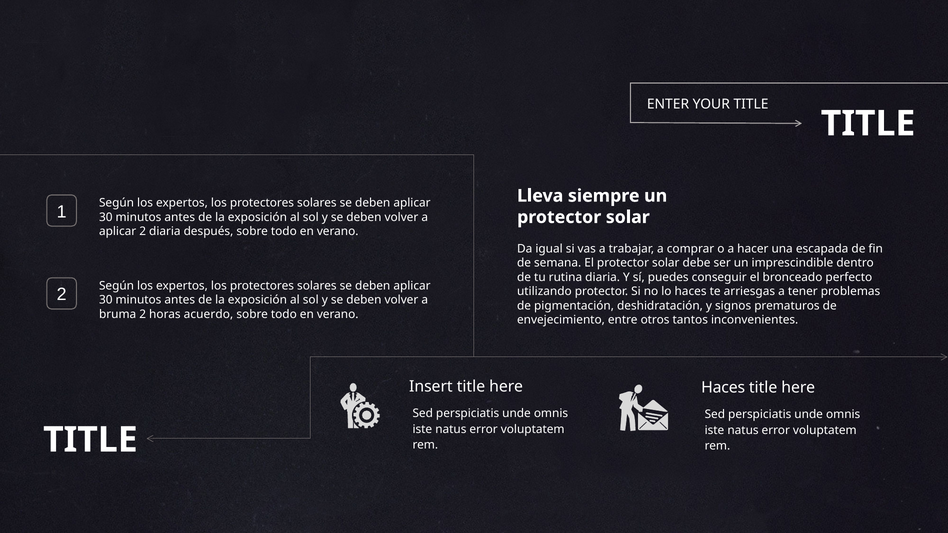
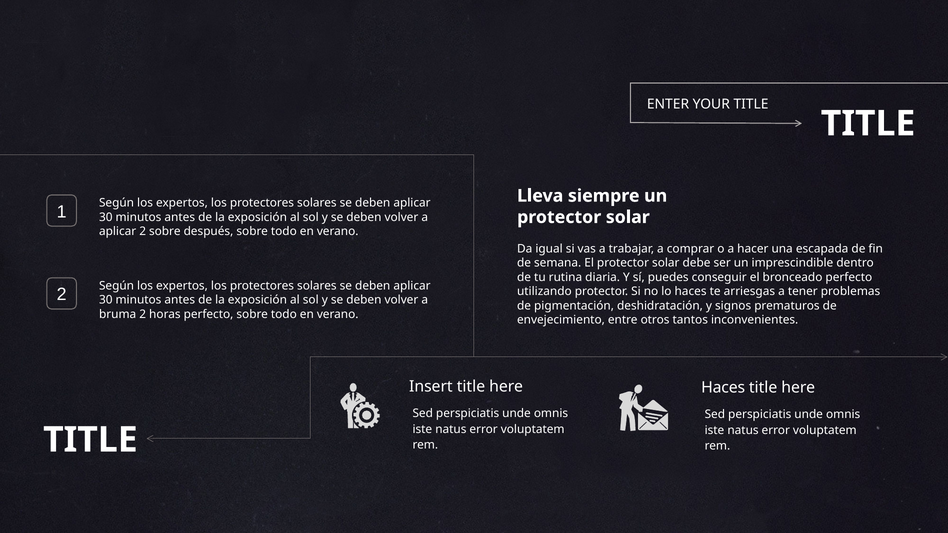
2 diaria: diaria -> sobre
horas acuerdo: acuerdo -> perfecto
